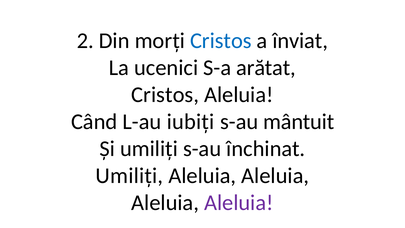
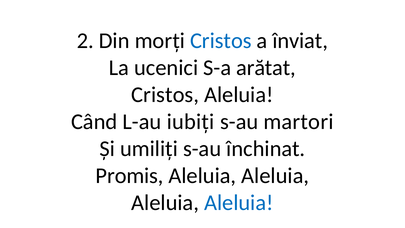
mântuit: mântuit -> martori
Umiliți at (129, 176): Umiliți -> Promis
Aleluia at (239, 203) colour: purple -> blue
